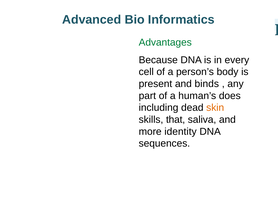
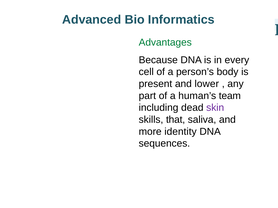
binds: binds -> lower
does: does -> team
skin colour: orange -> purple
